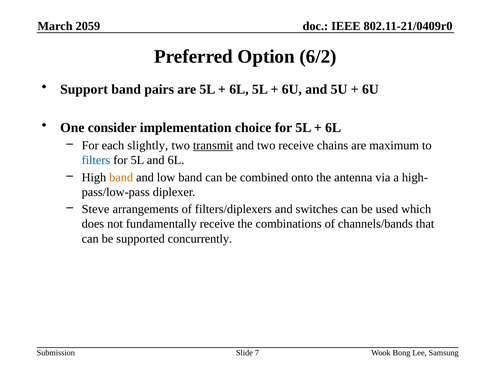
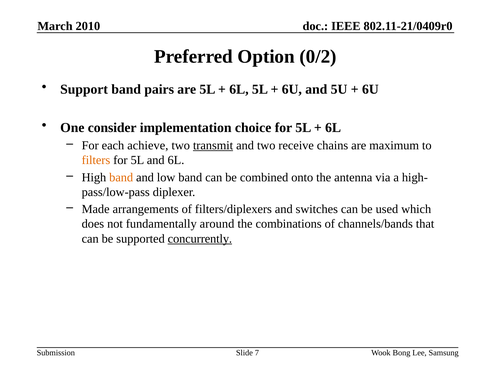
2059: 2059 -> 2010
6/2: 6/2 -> 0/2
slightly: slightly -> achieve
filters colour: blue -> orange
Steve: Steve -> Made
fundamentally receive: receive -> around
concurrently underline: none -> present
